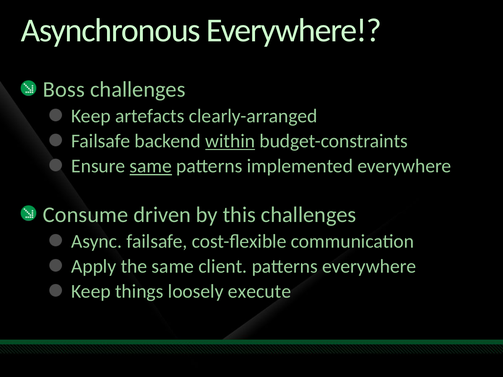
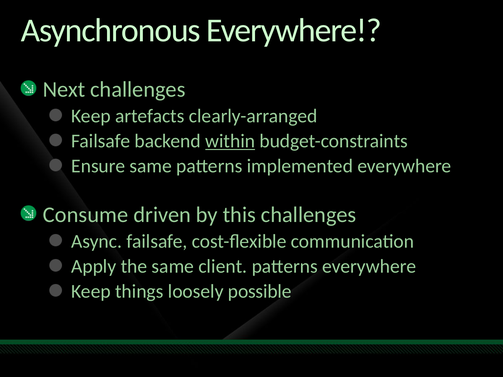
Boss: Boss -> Next
same at (151, 166) underline: present -> none
execute: execute -> possible
